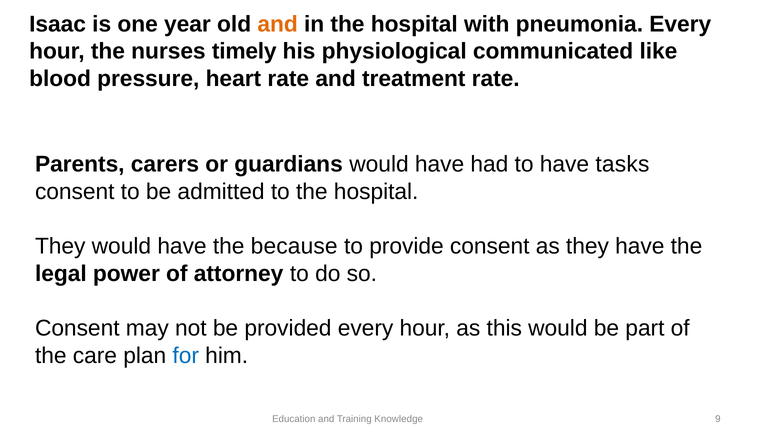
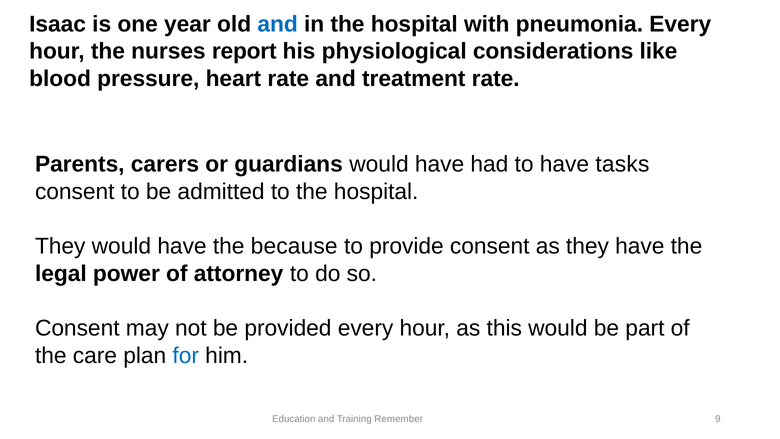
and at (278, 24) colour: orange -> blue
timely: timely -> report
communicated: communicated -> considerations
Knowledge: Knowledge -> Remember
